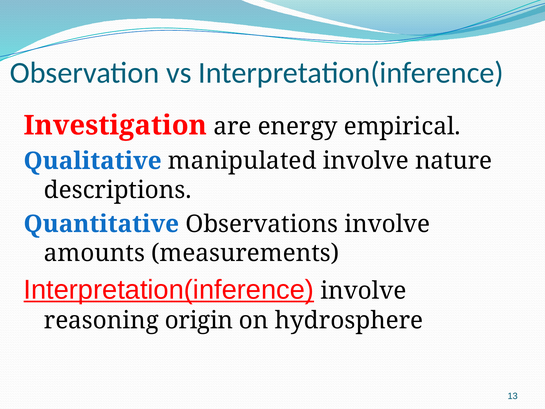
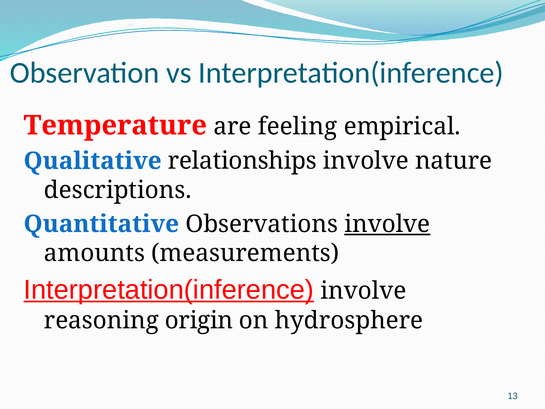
Investigation: Investigation -> Temperature
energy: energy -> feeling
manipulated: manipulated -> relationships
involve at (387, 224) underline: none -> present
